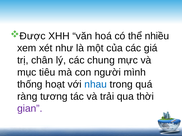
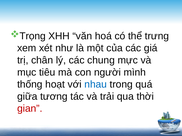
Được: Được -> Trọng
nhiều: nhiều -> trưng
ràng: ràng -> giữa
gian colour: purple -> red
